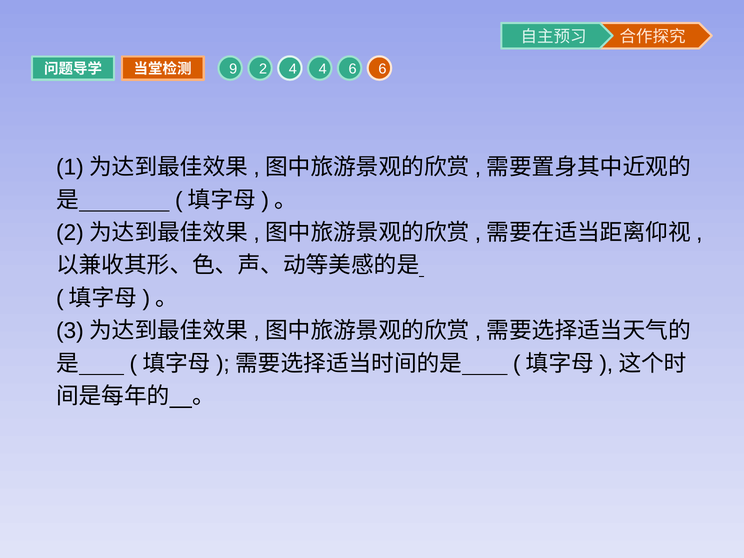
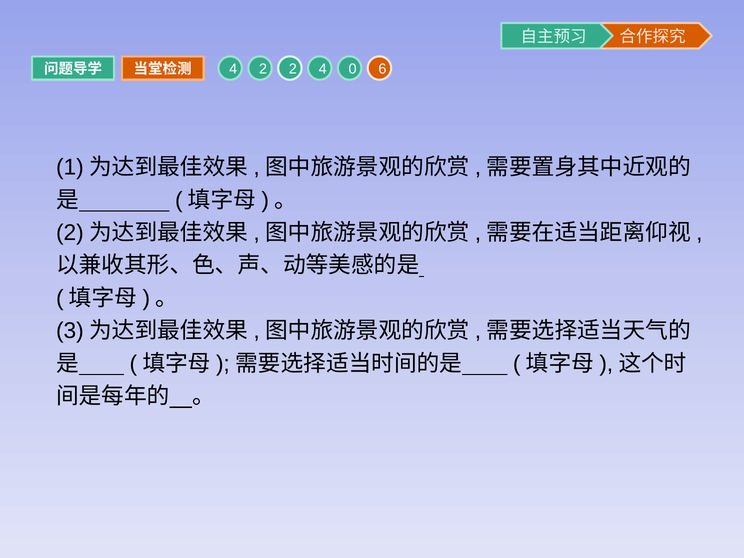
9 at (233, 69): 9 -> 4
2 4: 4 -> 2
4 6: 6 -> 0
